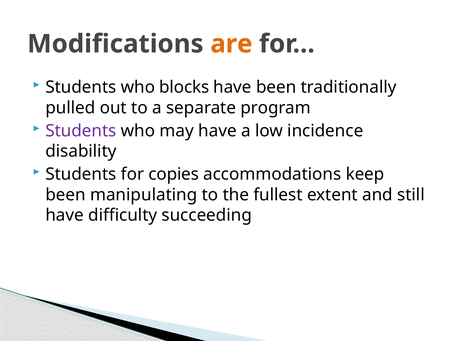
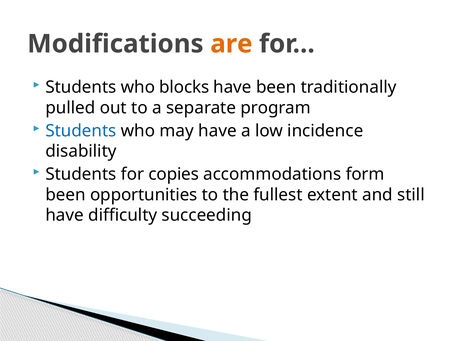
Students at (81, 131) colour: purple -> blue
keep: keep -> form
manipulating: manipulating -> opportunities
